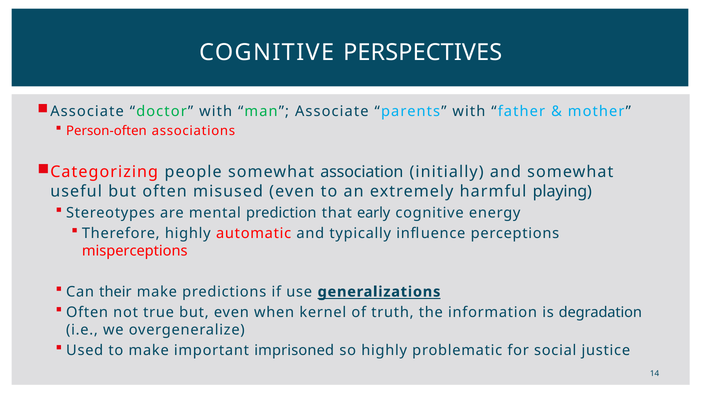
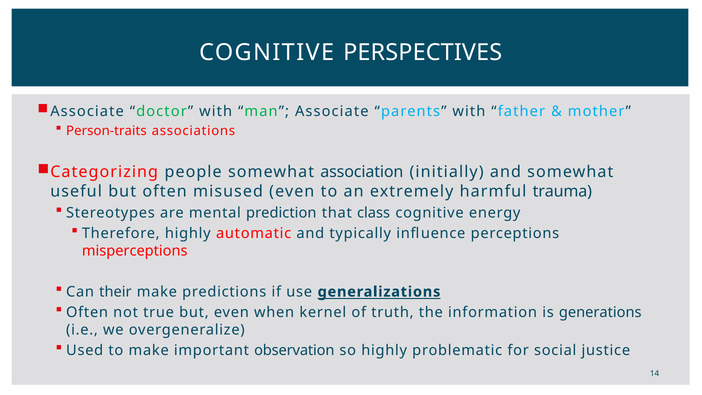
Person-often: Person-often -> Person-traits
playing: playing -> trauma
early: early -> class
degradation: degradation -> generations
imprisoned: imprisoned -> observation
